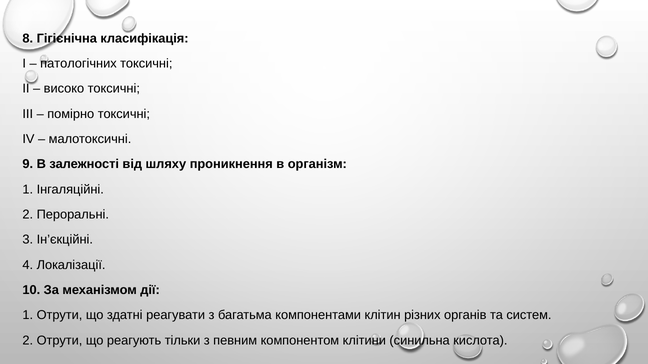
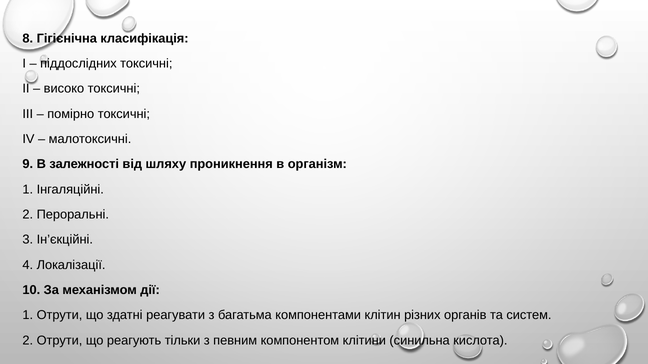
патологічних: патологічних -> піддослідних
